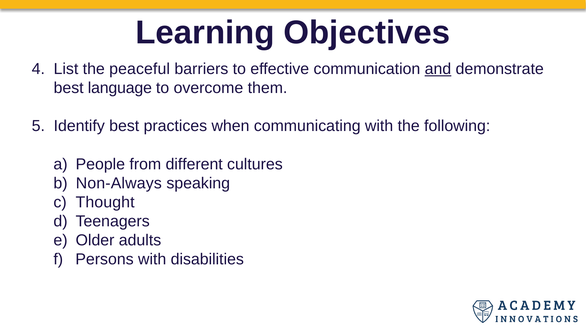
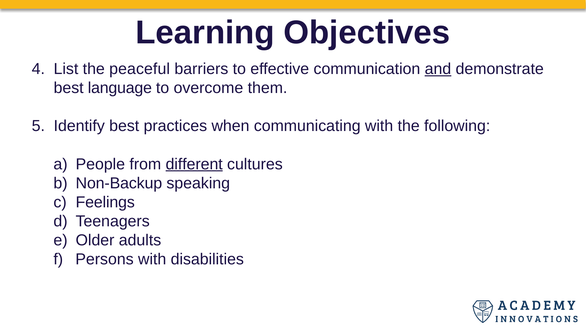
different underline: none -> present
Non-Always: Non-Always -> Non-Backup
Thought: Thought -> Feelings
